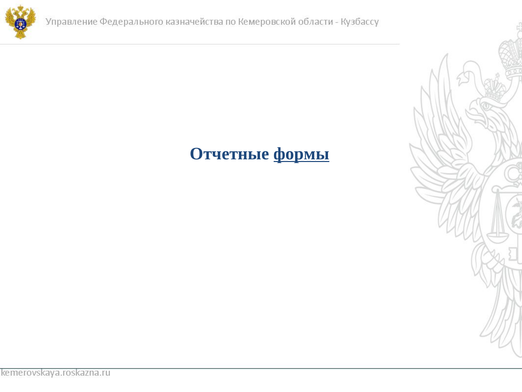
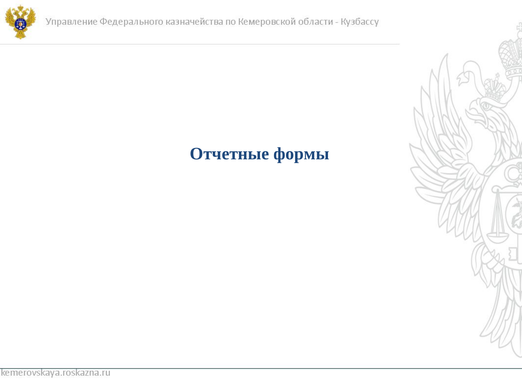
формы underline: present -> none
